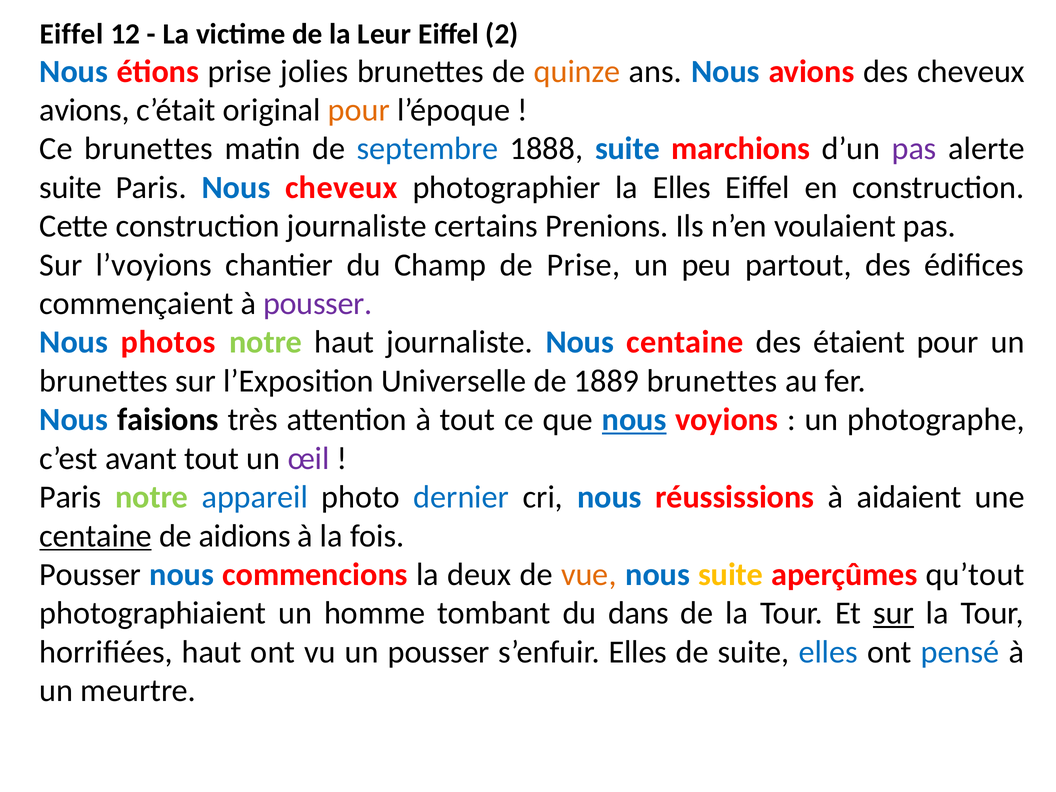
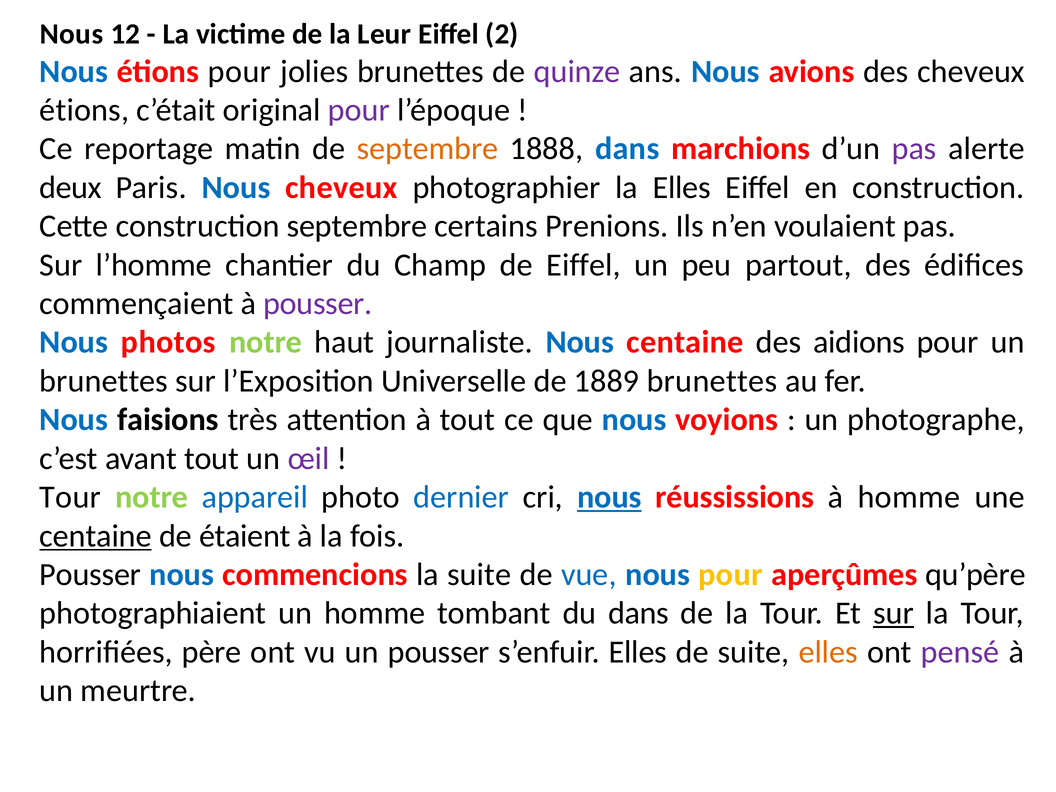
Eiffel at (72, 34): Eiffel -> Nous
étions prise: prise -> pour
quinze colour: orange -> purple
avions at (85, 110): avions -> étions
pour at (359, 110) colour: orange -> purple
Ce brunettes: brunettes -> reportage
septembre at (428, 149) colour: blue -> orange
1888 suite: suite -> dans
suite at (70, 187): suite -> deux
construction journaliste: journaliste -> septembre
l’voyions: l’voyions -> l’homme
de Prise: Prise -> Eiffel
étaient: étaient -> aidions
nous at (634, 420) underline: present -> none
Paris at (71, 497): Paris -> Tour
nous at (609, 497) underline: none -> present
à aidaient: aidaient -> homme
aidions: aidions -> étaient
la deux: deux -> suite
vue colour: orange -> blue
nous suite: suite -> pour
qu’tout: qu’tout -> qu’père
horrifiées haut: haut -> père
elles at (828, 652) colour: blue -> orange
pensé colour: blue -> purple
